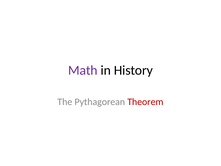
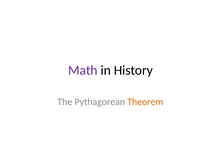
Theorem colour: red -> orange
